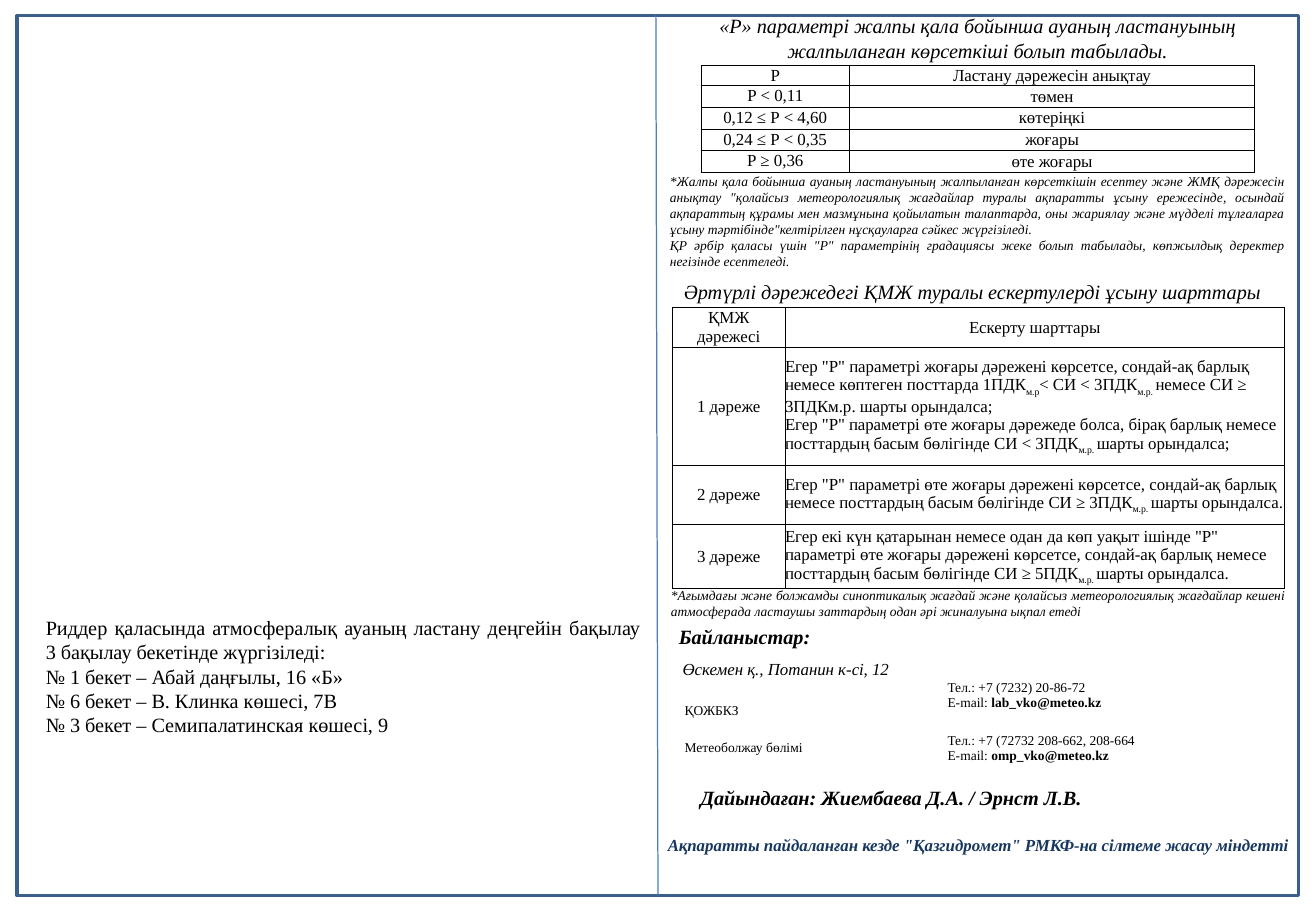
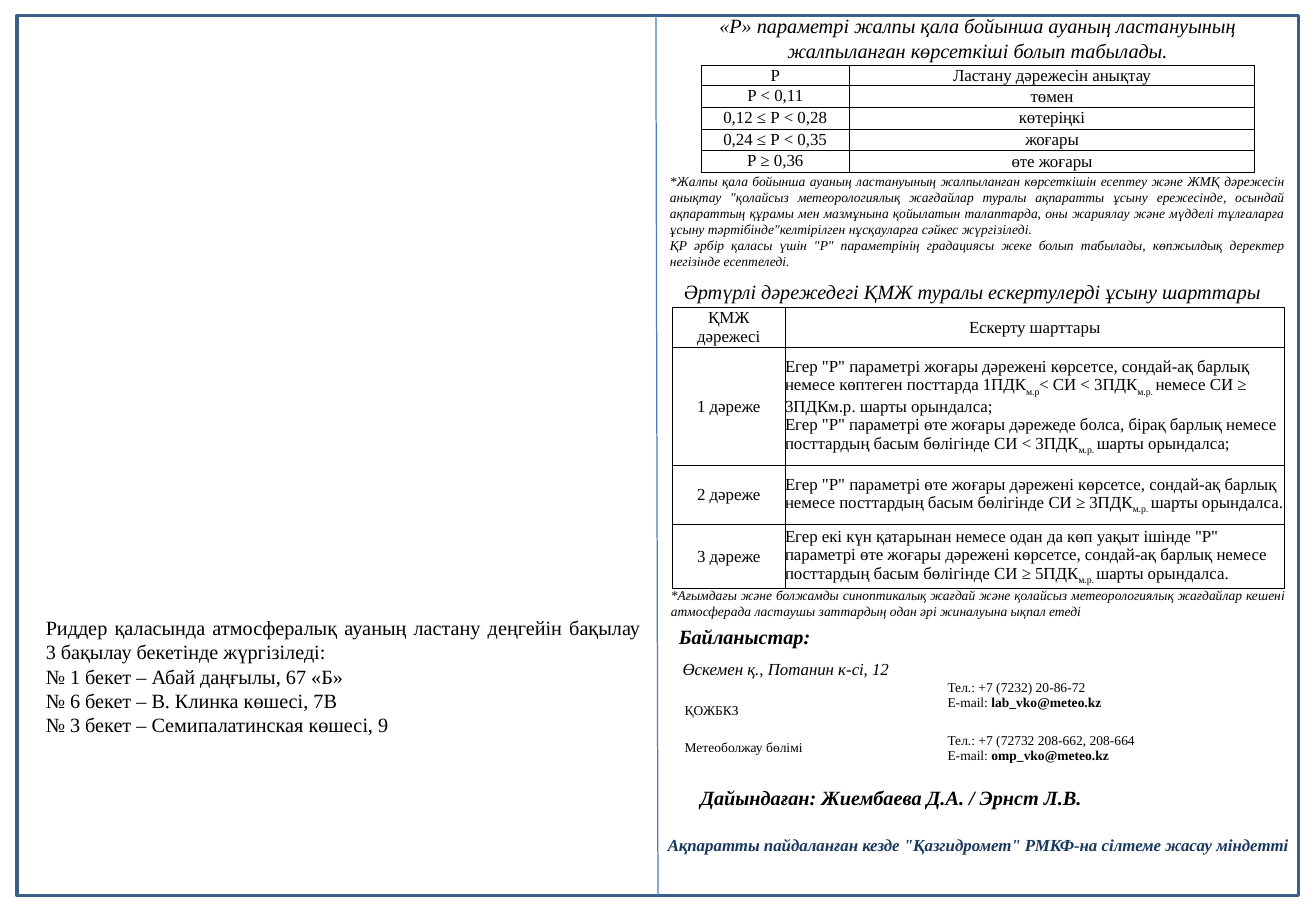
4,60: 4,60 -> 0,28
16: 16 -> 67
